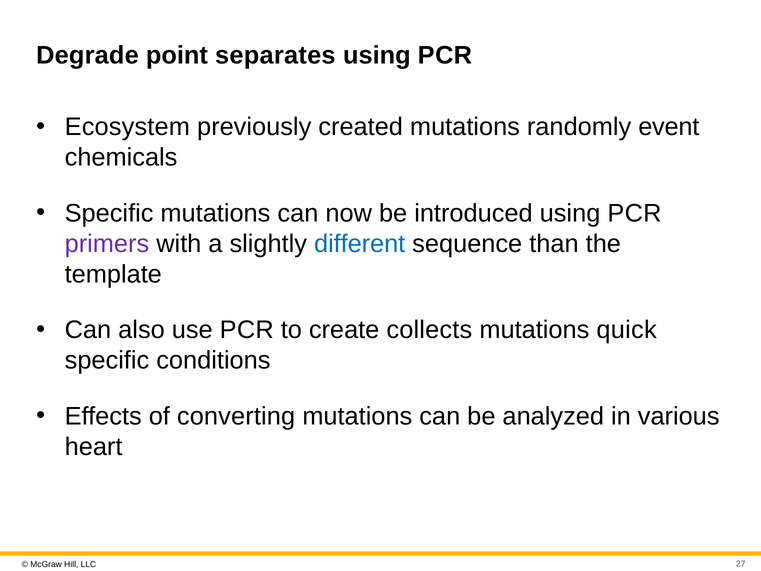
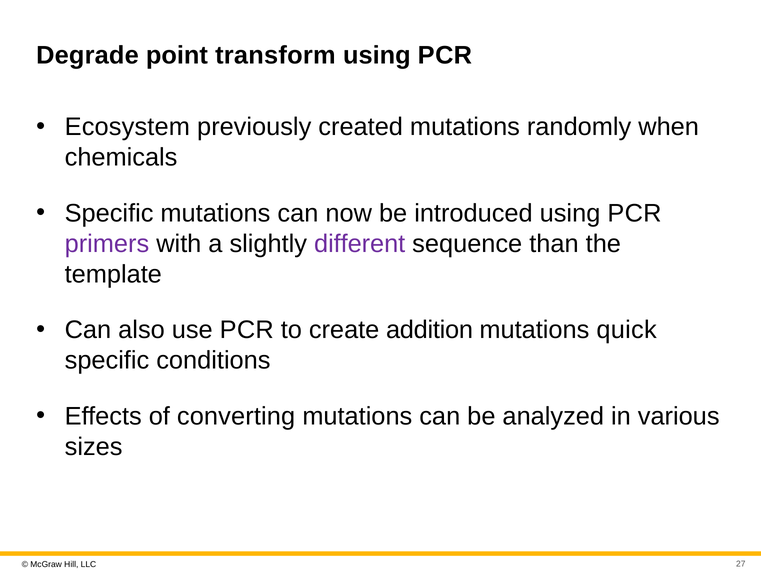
separates: separates -> transform
event: event -> when
different colour: blue -> purple
collects: collects -> addition
heart: heart -> sizes
